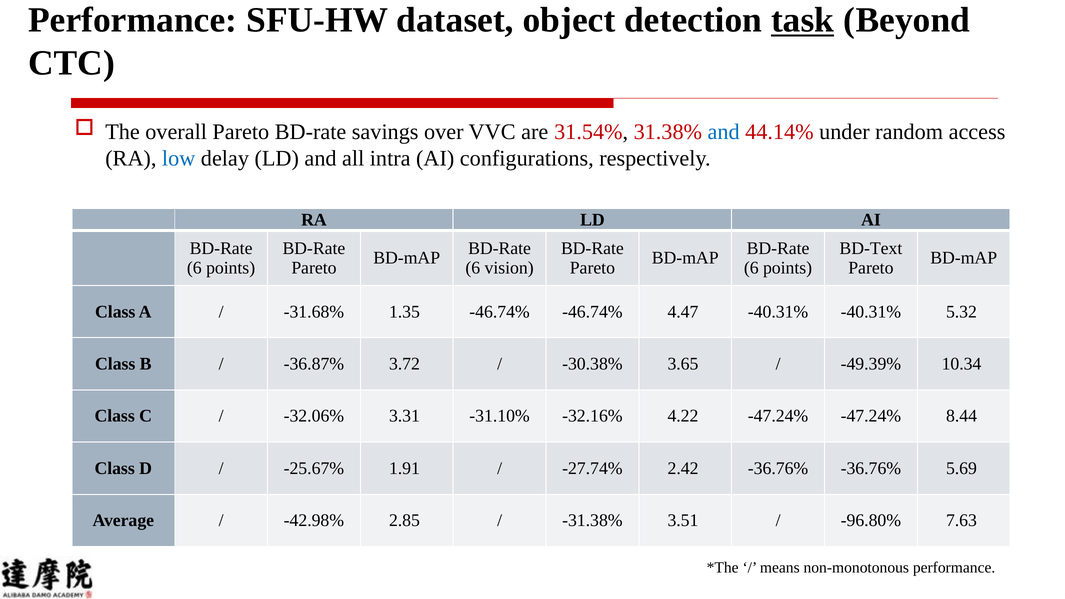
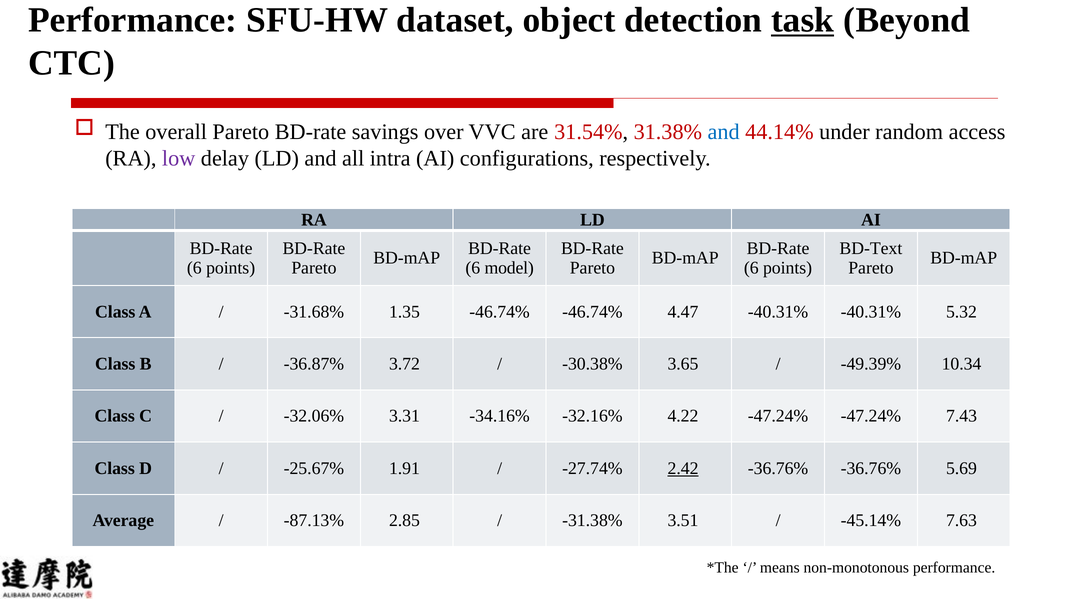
low colour: blue -> purple
vision: vision -> model
-31.10%: -31.10% -> -34.16%
8.44: 8.44 -> 7.43
2.42 underline: none -> present
-42.98%: -42.98% -> -87.13%
-96.80%: -96.80% -> -45.14%
